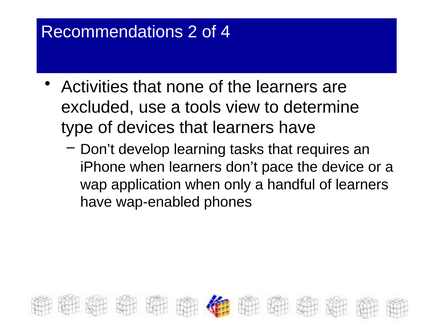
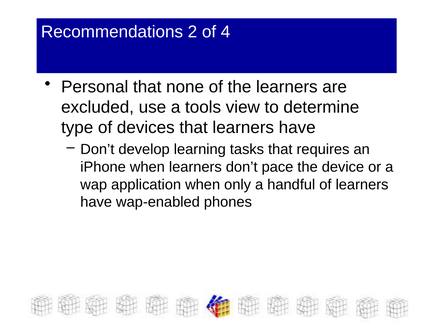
Activities: Activities -> Personal
